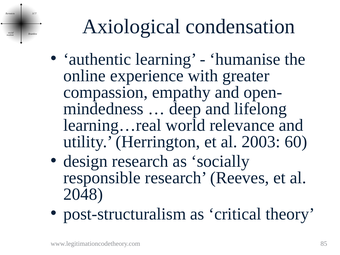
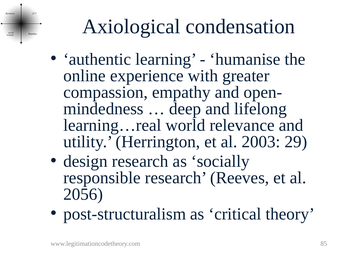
60: 60 -> 29
2048: 2048 -> 2056
